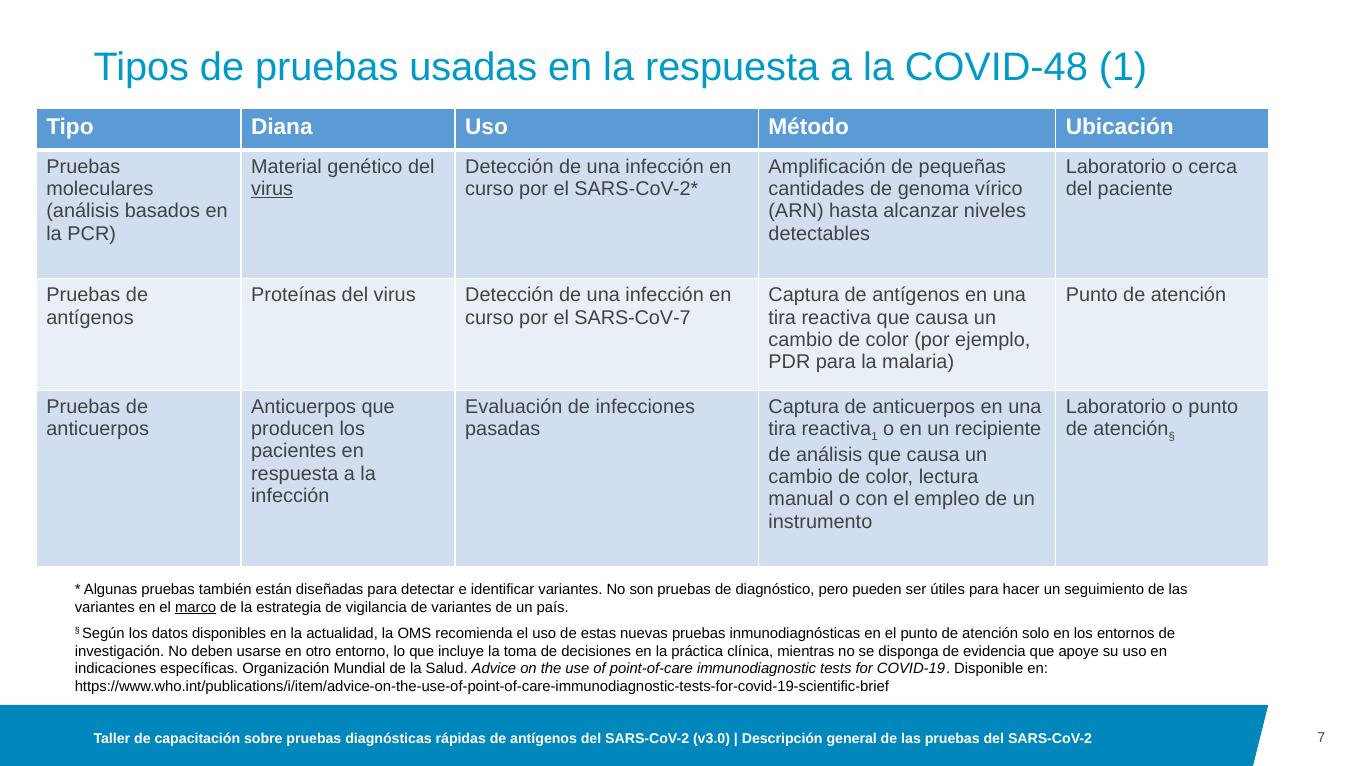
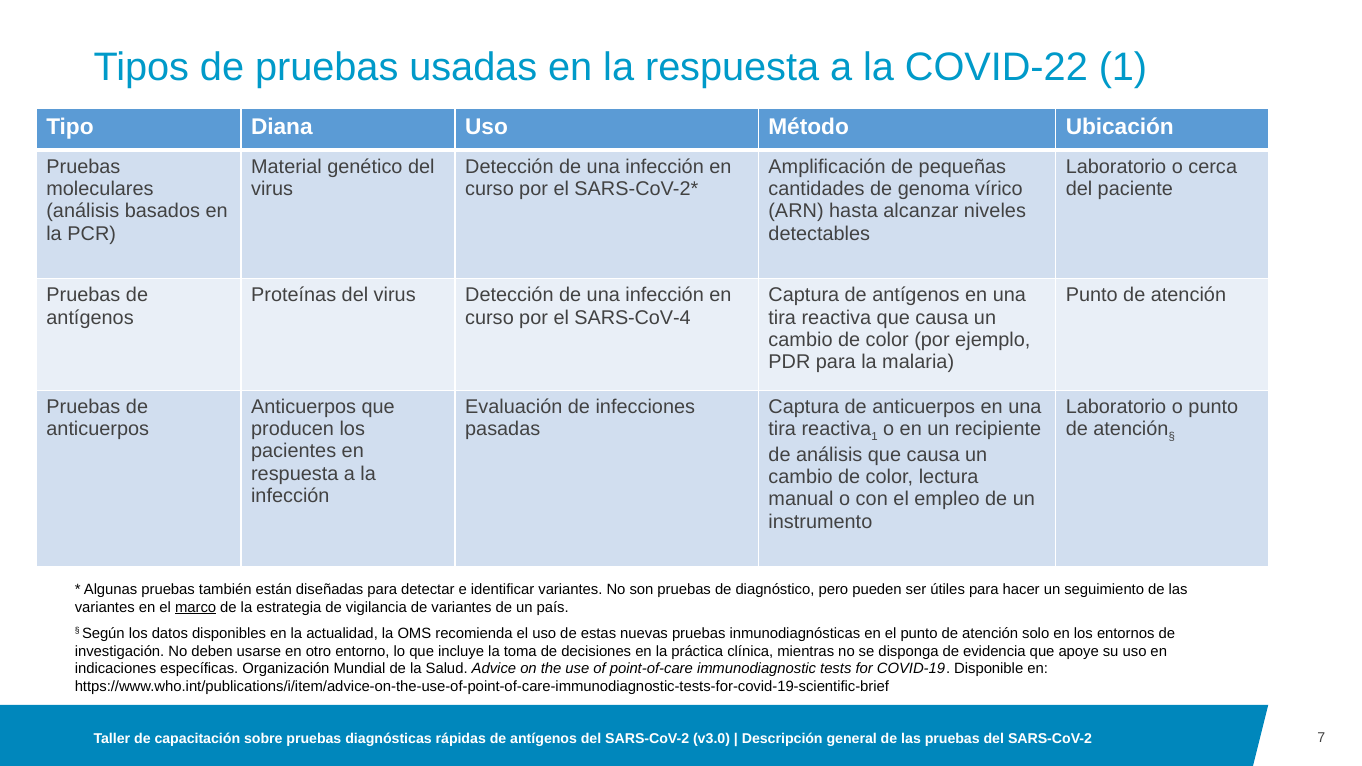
COVID-48: COVID-48 -> COVID-22
virus at (272, 189) underline: present -> none
SARS-CoV-7: SARS-CoV-7 -> SARS-CoV-4
